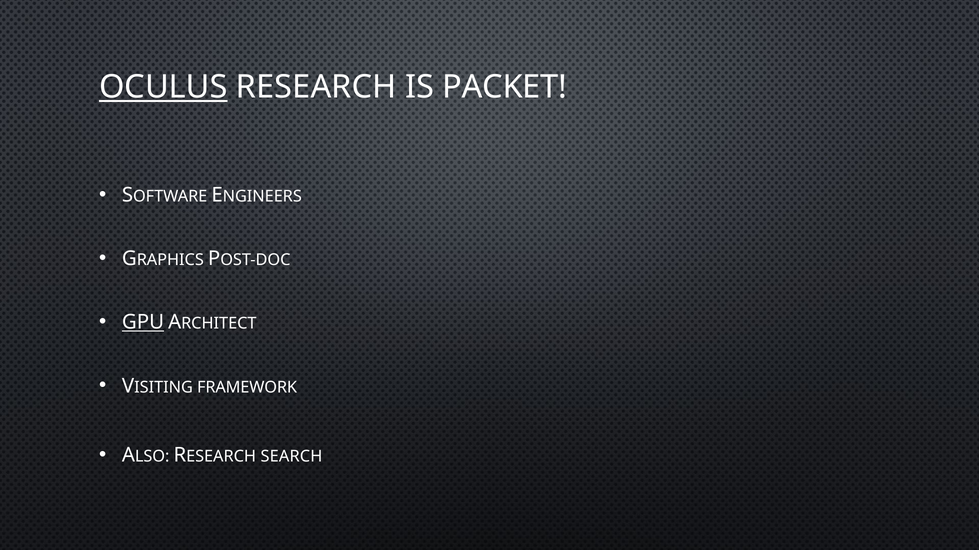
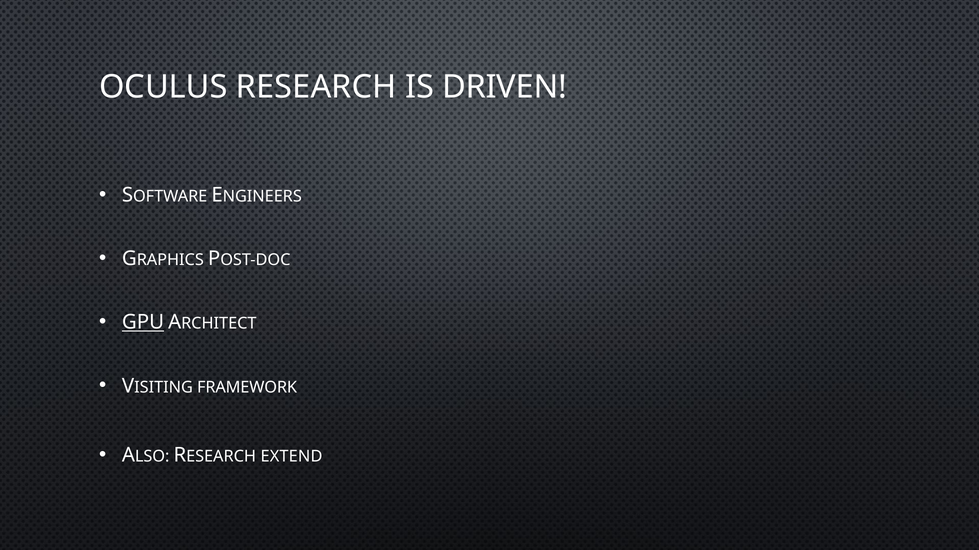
OCULUS underline: present -> none
PACKET: PACKET -> DRIVEN
SEARCH: SEARCH -> EXTEND
